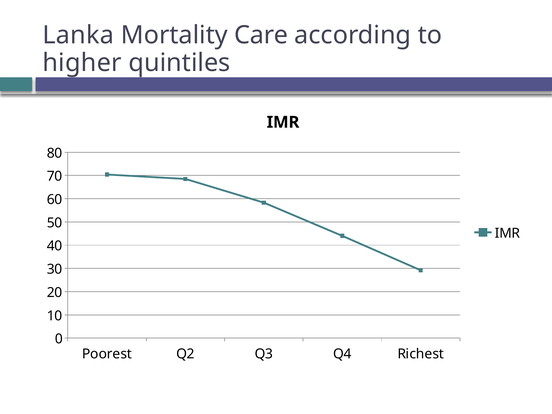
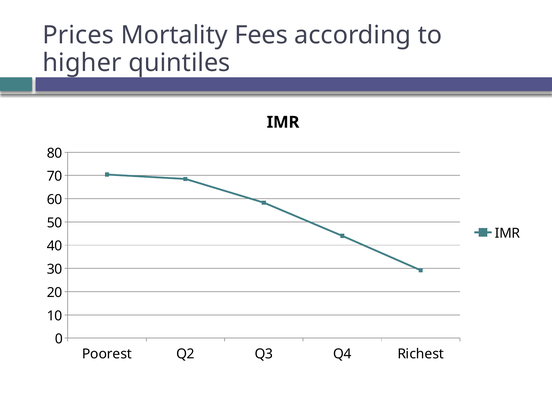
Lanka: Lanka -> Prices
Care: Care -> Fees
